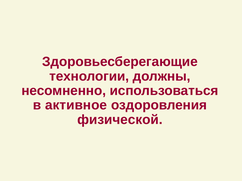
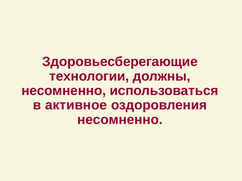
физической at (120, 120): физической -> несомненно
